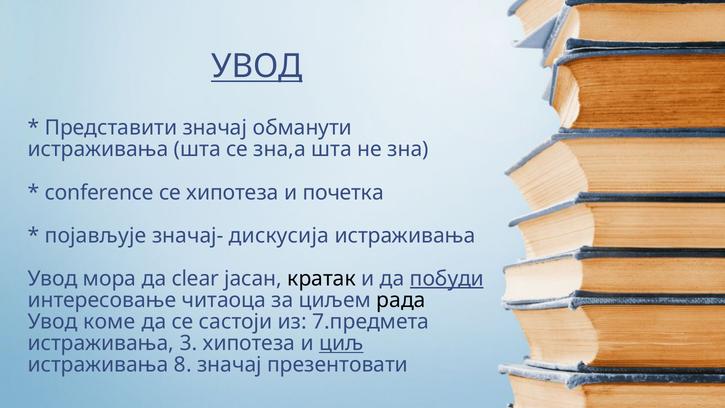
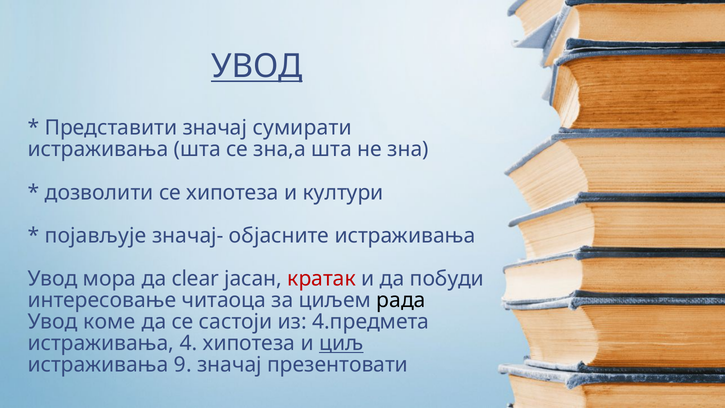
обманути: обманути -> сумирати
conference: conference -> дозволити
почетка: почетка -> култури
дискусија: дискусија -> објасните
кратак colour: black -> red
побуди underline: present -> none
7.предмета: 7.предмета -> 4.предмета
3: 3 -> 4
8: 8 -> 9
